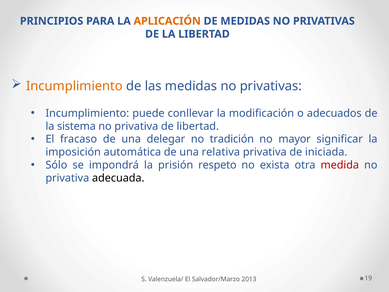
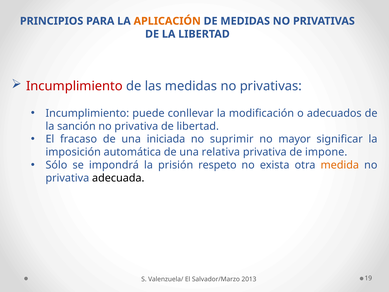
Incumplimiento at (74, 86) colour: orange -> red
sistema: sistema -> sanción
delegar: delegar -> iniciada
tradición: tradición -> suprimir
iniciada: iniciada -> impone
medida colour: red -> orange
